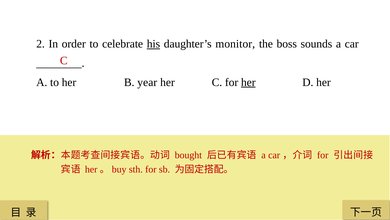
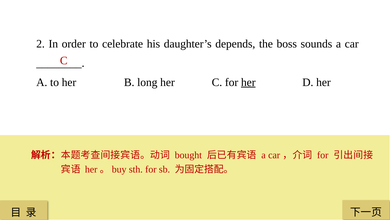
his underline: present -> none
monitor: monitor -> depends
year: year -> long
